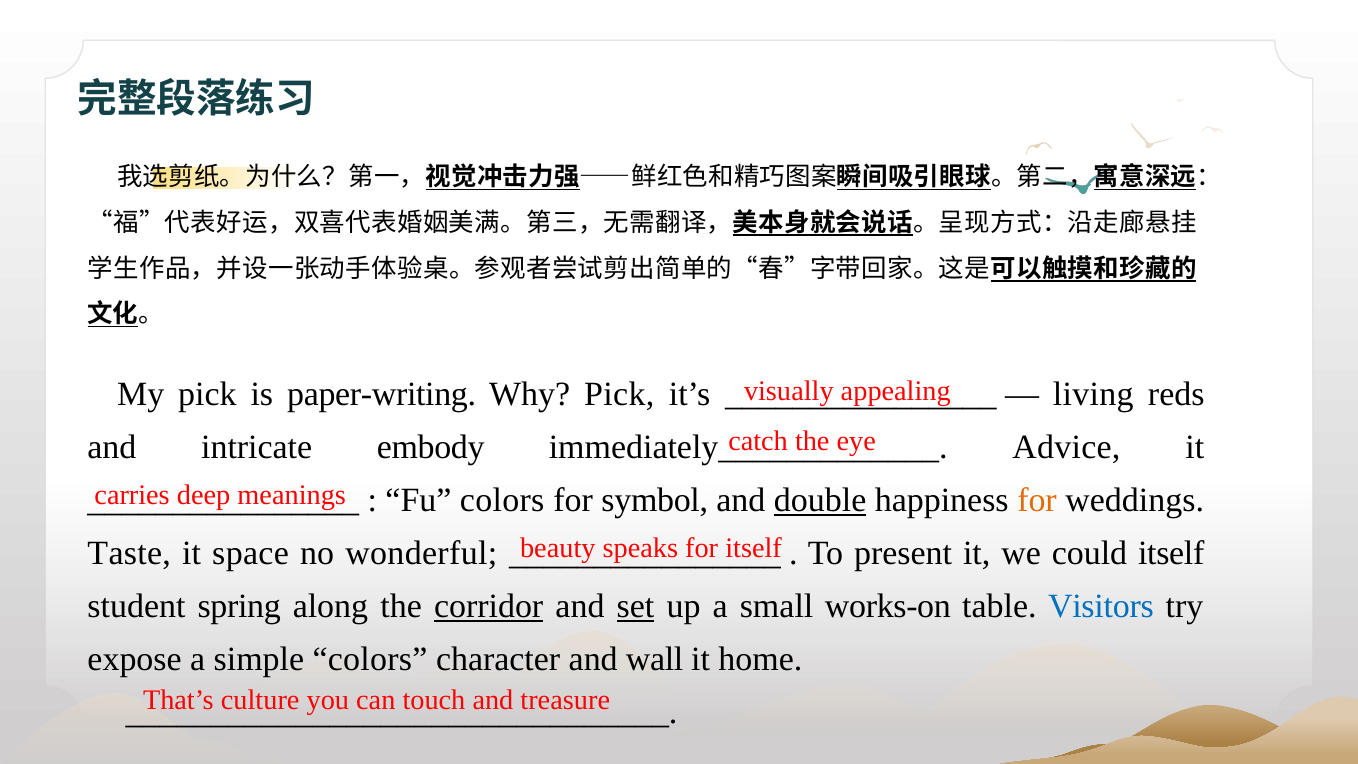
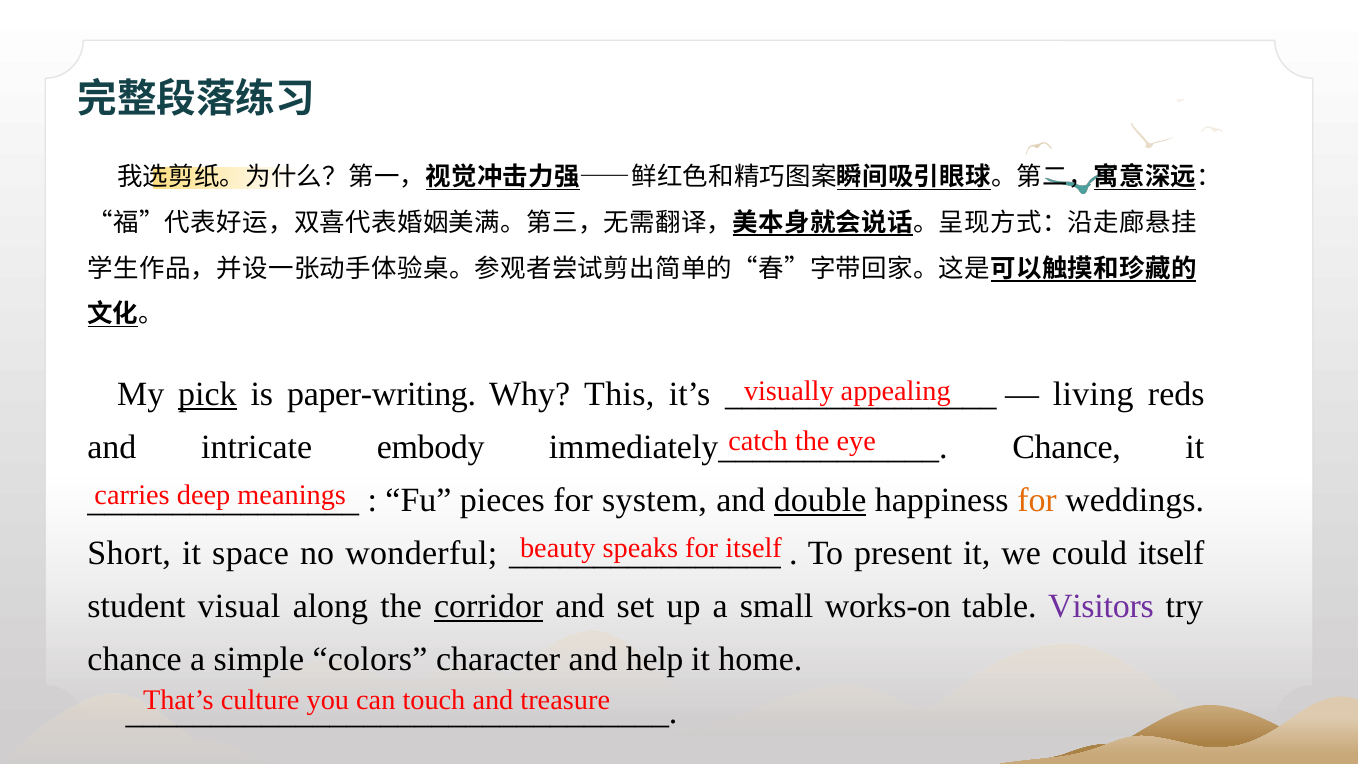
pick at (207, 394) underline: none -> present
Why Pick: Pick -> This
Advice at (1066, 447): Advice -> Chance
Fu colors: colors -> pieces
symbol: symbol -> system
Taste: Taste -> Short
spring: spring -> visual
set underline: present -> none
Visitors colour: blue -> purple
expose at (135, 659): expose -> chance
wall: wall -> help
